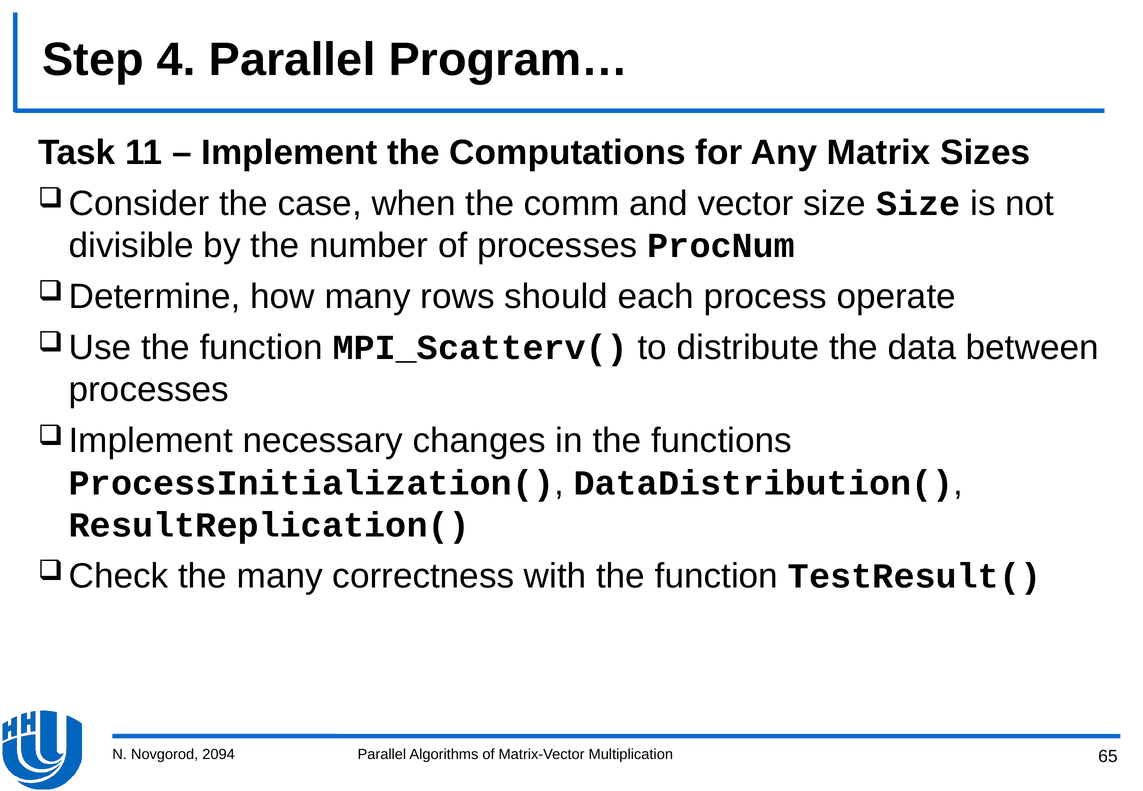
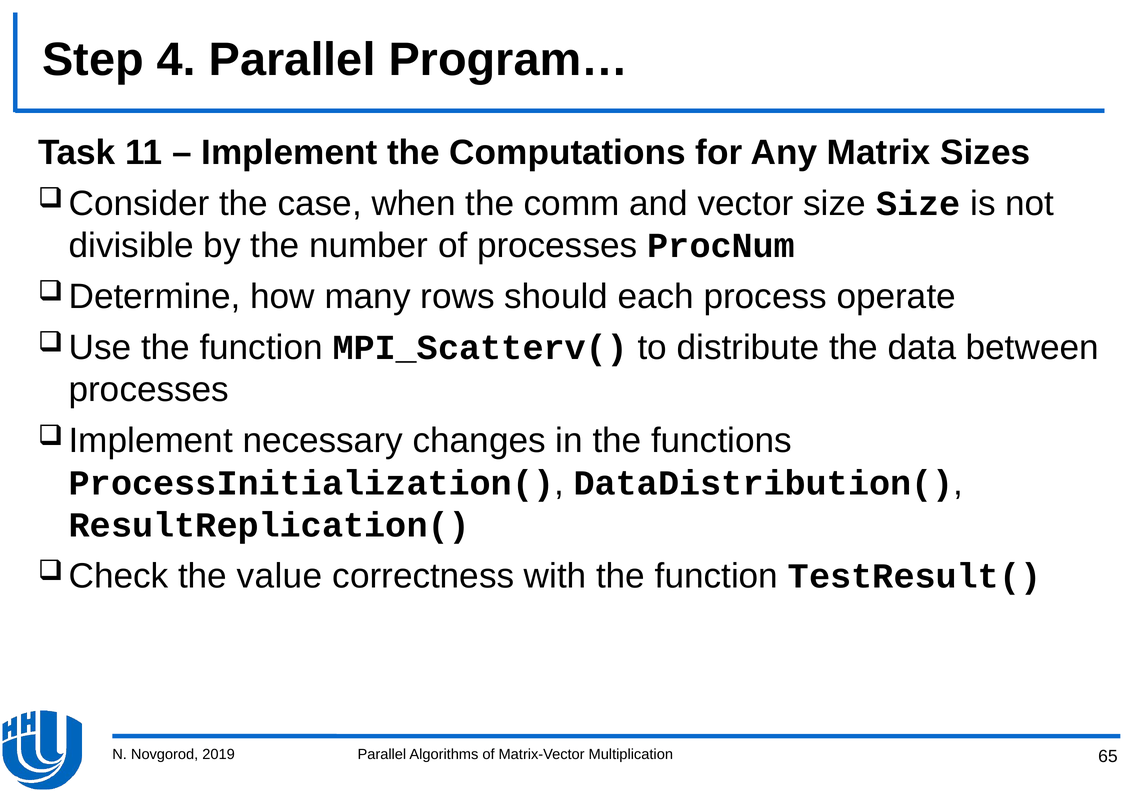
the many: many -> value
2094: 2094 -> 2019
